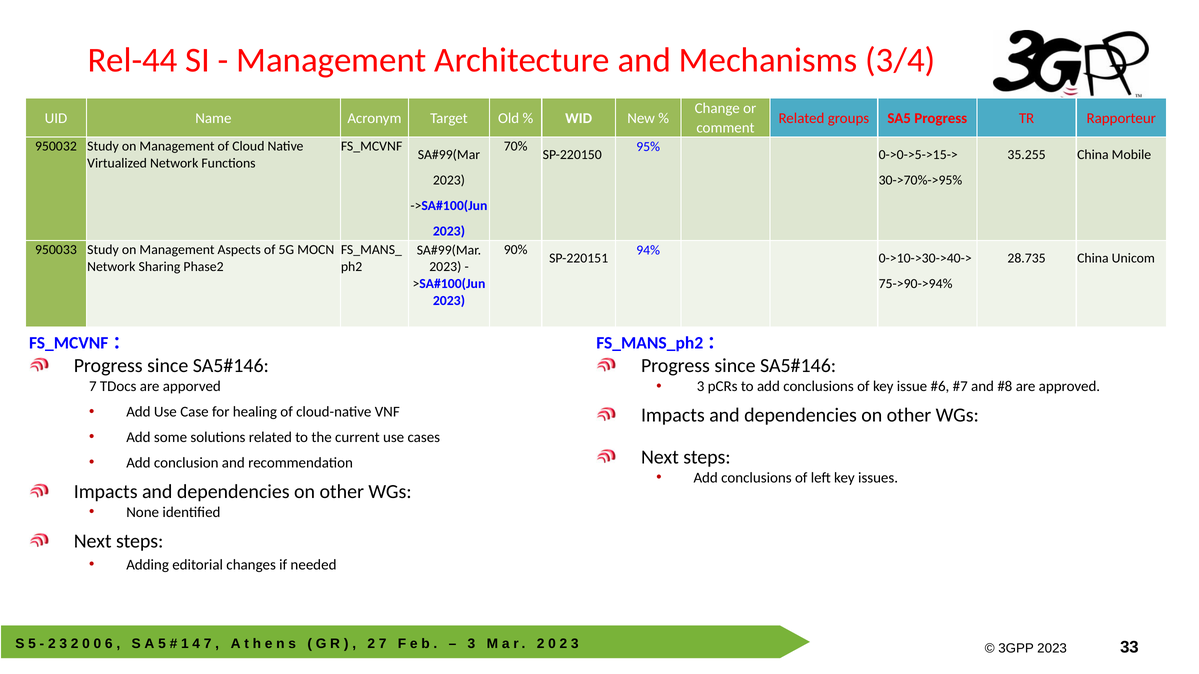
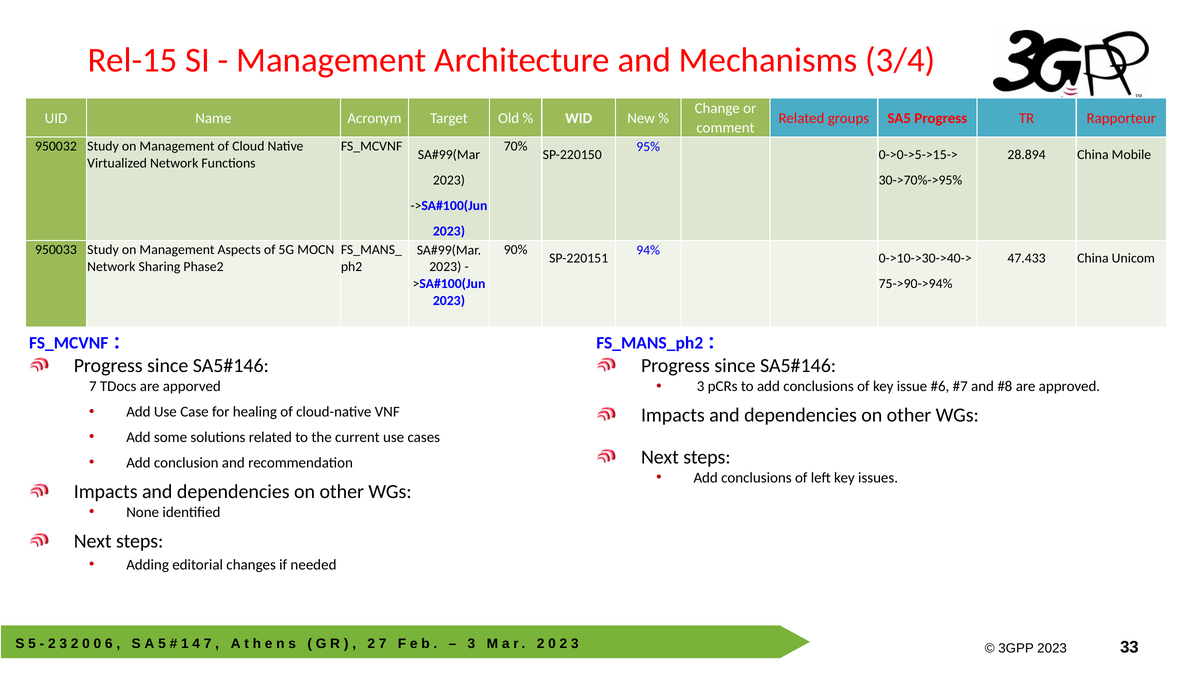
Rel-44: Rel-44 -> Rel-15
35.255: 35.255 -> 28.894
28.735: 28.735 -> 47.433
